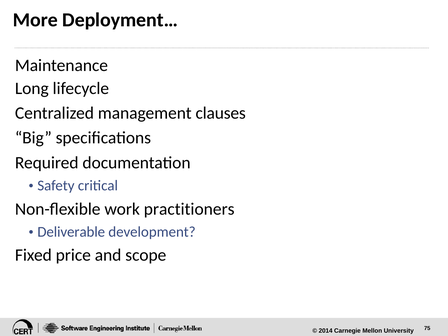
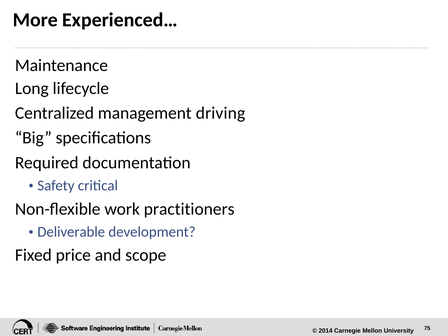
Deployment…: Deployment… -> Experienced…
clauses: clauses -> driving
